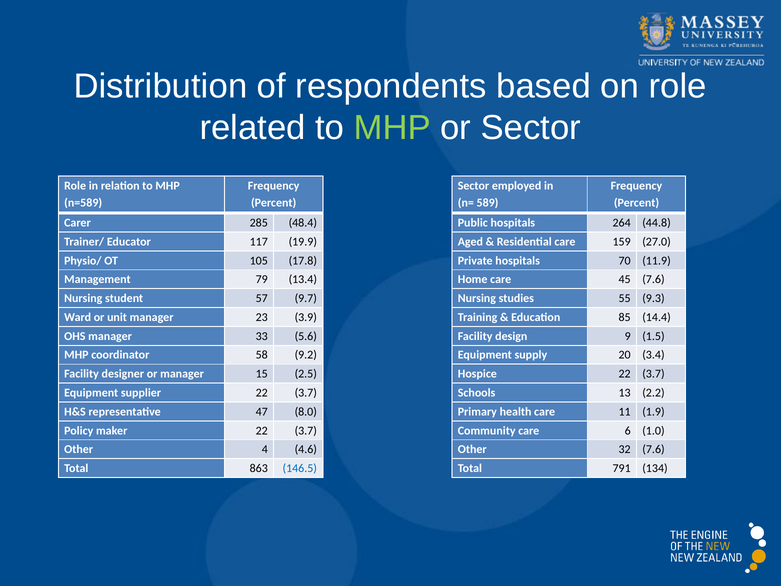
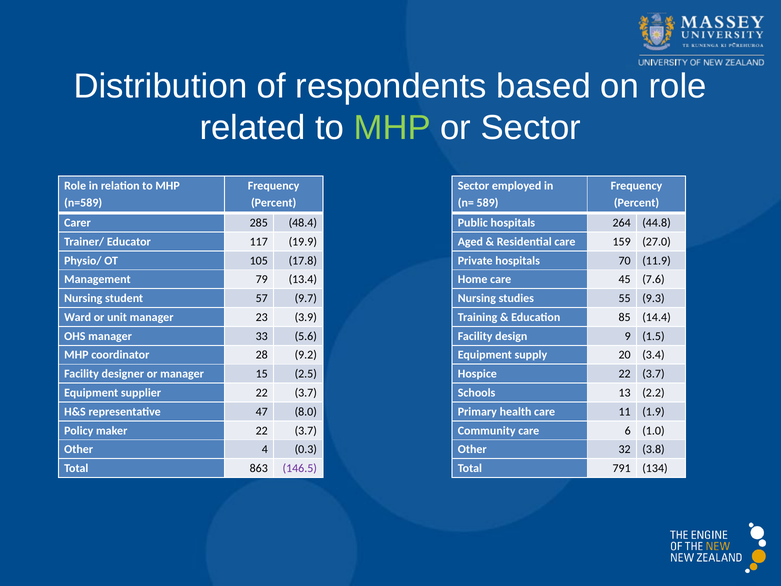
58: 58 -> 28
32 7.6: 7.6 -> 3.8
4.6: 4.6 -> 0.3
146.5 colour: blue -> purple
